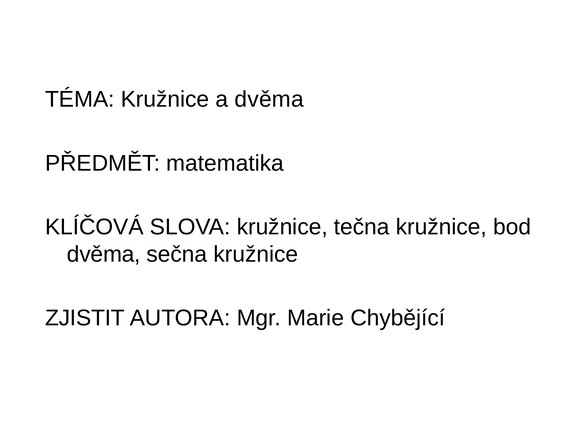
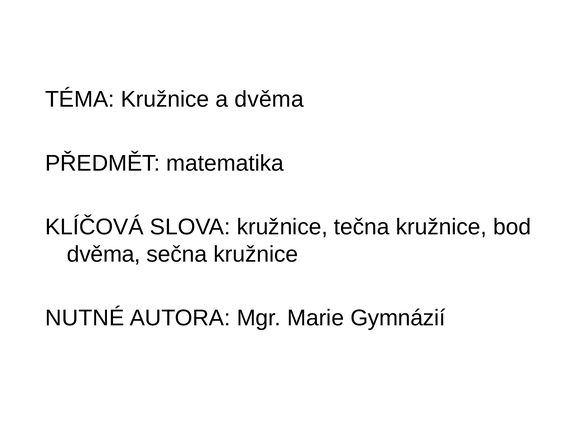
ZJISTIT: ZJISTIT -> NUTNÉ
Chybějící: Chybějící -> Gymnázií
